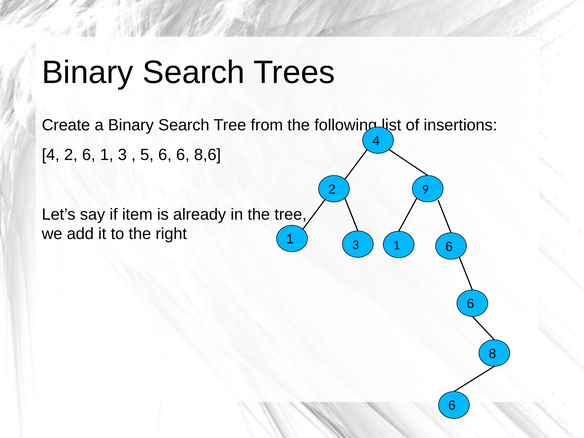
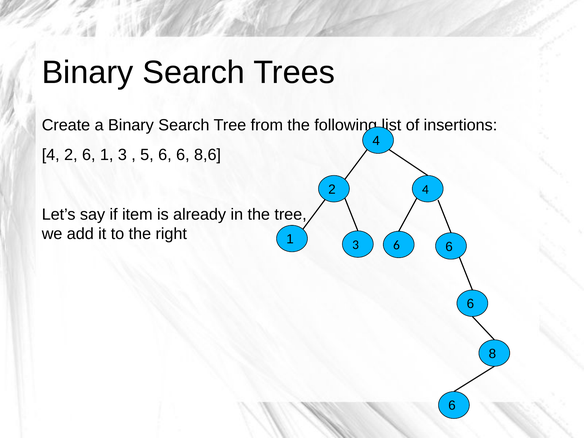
2 9: 9 -> 4
3 1: 1 -> 6
